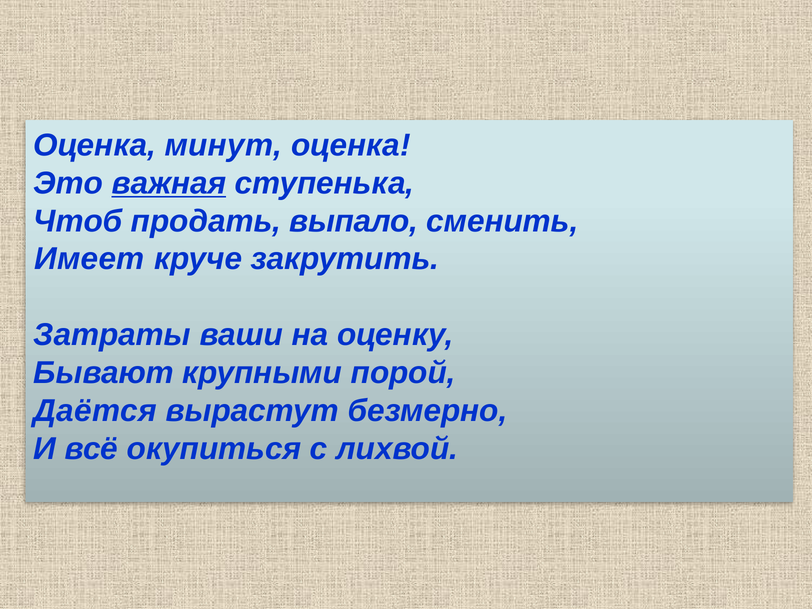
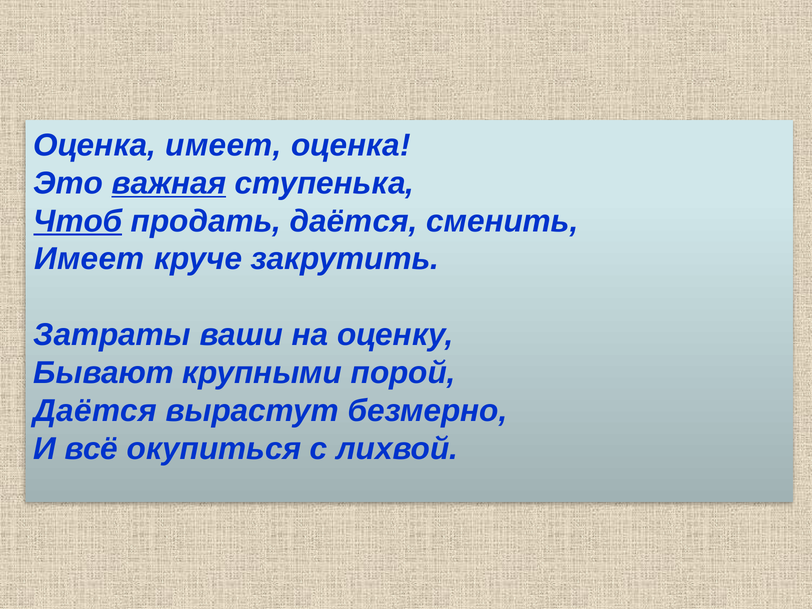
Оценка минут: минут -> имеет
Чтоб underline: none -> present
продать выпало: выпало -> даётся
